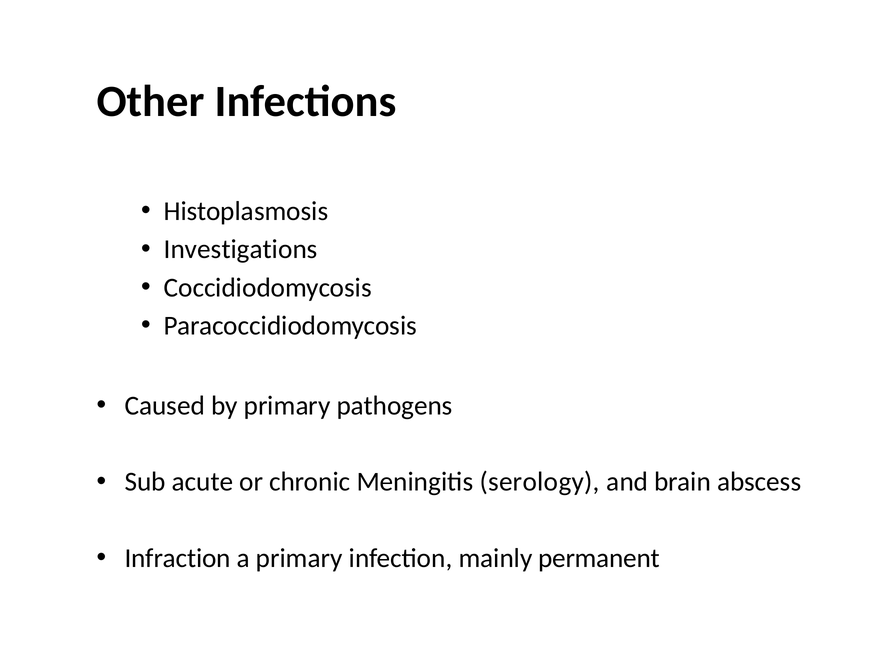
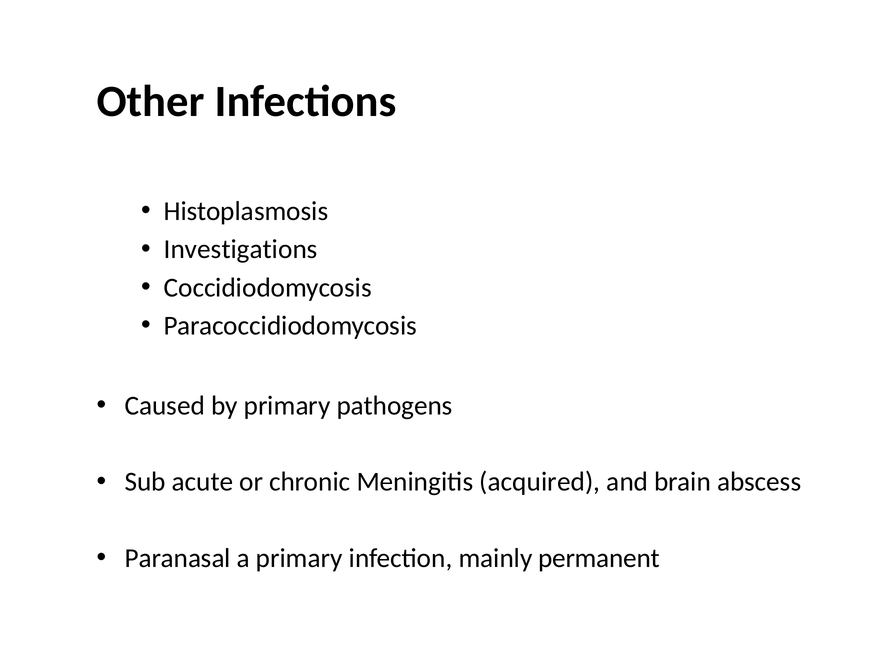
serology: serology -> acquired
Infraction: Infraction -> Paranasal
